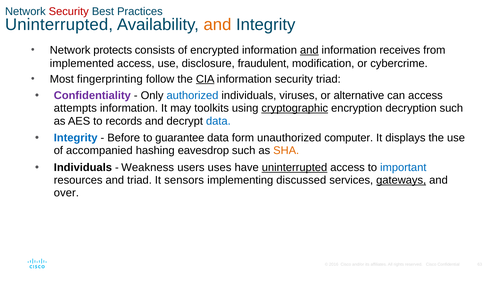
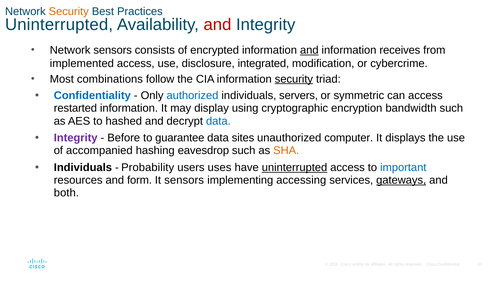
Security at (69, 12) colour: red -> orange
and at (217, 25) colour: orange -> red
Network protects: protects -> sensors
fraudulent: fraudulent -> integrated
fingerprinting: fingerprinting -> combinations
CIA underline: present -> none
security at (294, 79) underline: none -> present
Confidentiality colour: purple -> blue
viruses: viruses -> servers
alternative: alternative -> symmetric
attempts: attempts -> restarted
toolkits: toolkits -> display
cryptographic underline: present -> none
decryption: decryption -> bandwidth
records: records -> hashed
Integrity at (76, 138) colour: blue -> purple
form: form -> sites
Weakness: Weakness -> Probability
and triad: triad -> form
discussed: discussed -> accessing
over: over -> both
